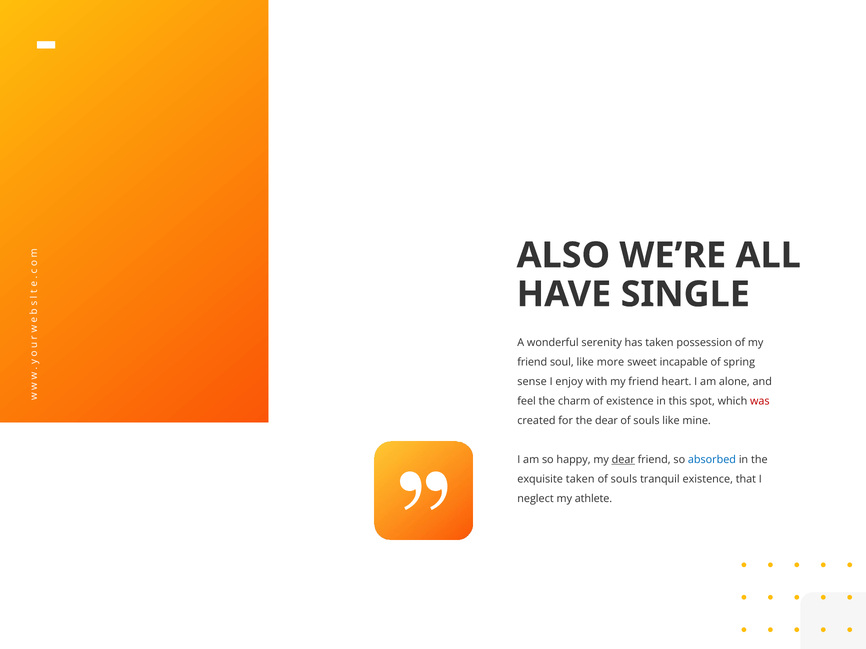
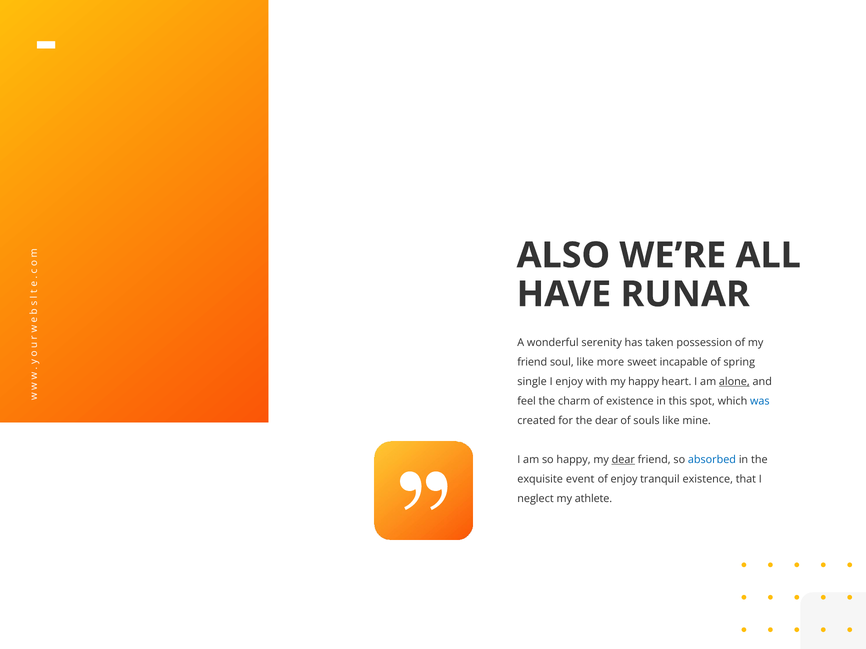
SINGLE: SINGLE -> RUNAR
sense: sense -> single
with my friend: friend -> happy
alone underline: none -> present
was colour: red -> blue
exquisite taken: taken -> event
souls at (624, 480): souls -> enjoy
